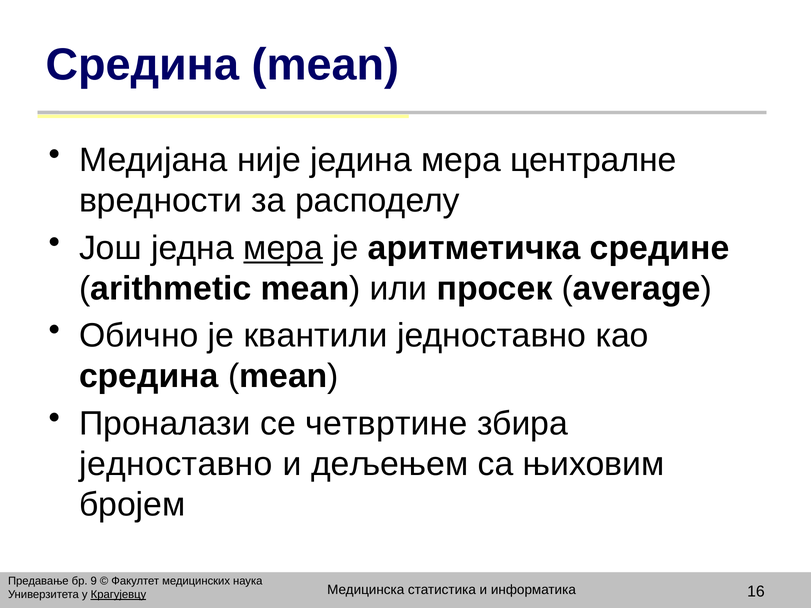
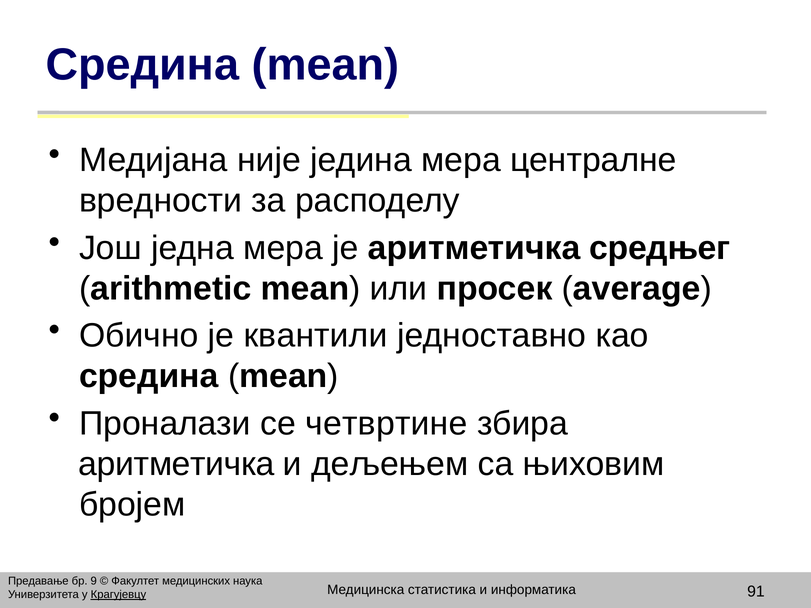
мера at (283, 248) underline: present -> none
средине: средине -> средњег
једноставно at (176, 464): једноставно -> аритметичка
16: 16 -> 91
